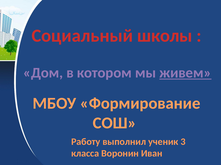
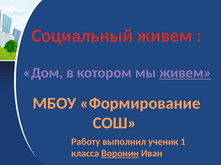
Социальный школы: школы -> живем
3: 3 -> 1
Воронин underline: none -> present
